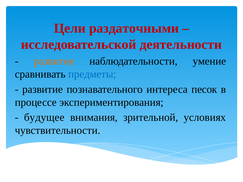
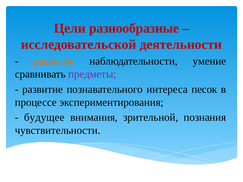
раздаточными: раздаточными -> разнообразные
предметы colour: blue -> purple
условиях: условиях -> познания
